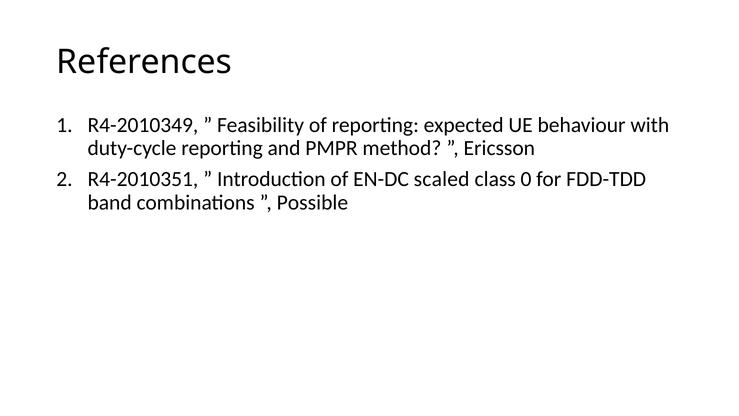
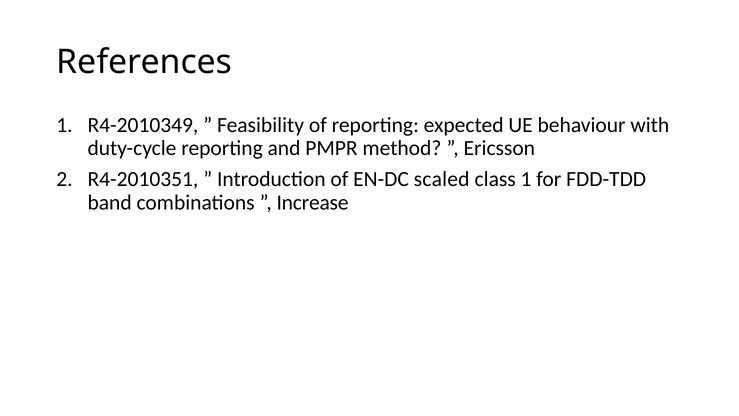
class 0: 0 -> 1
Possible: Possible -> Increase
